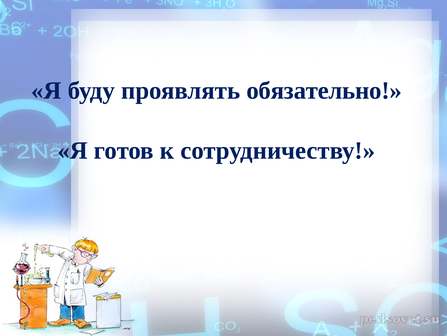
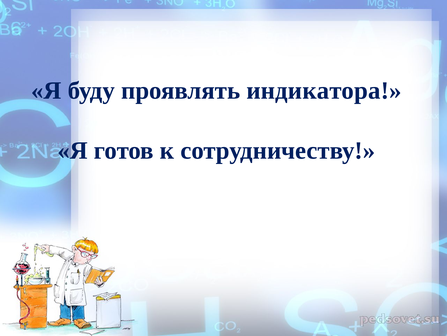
обязательно: обязательно -> индикатора
